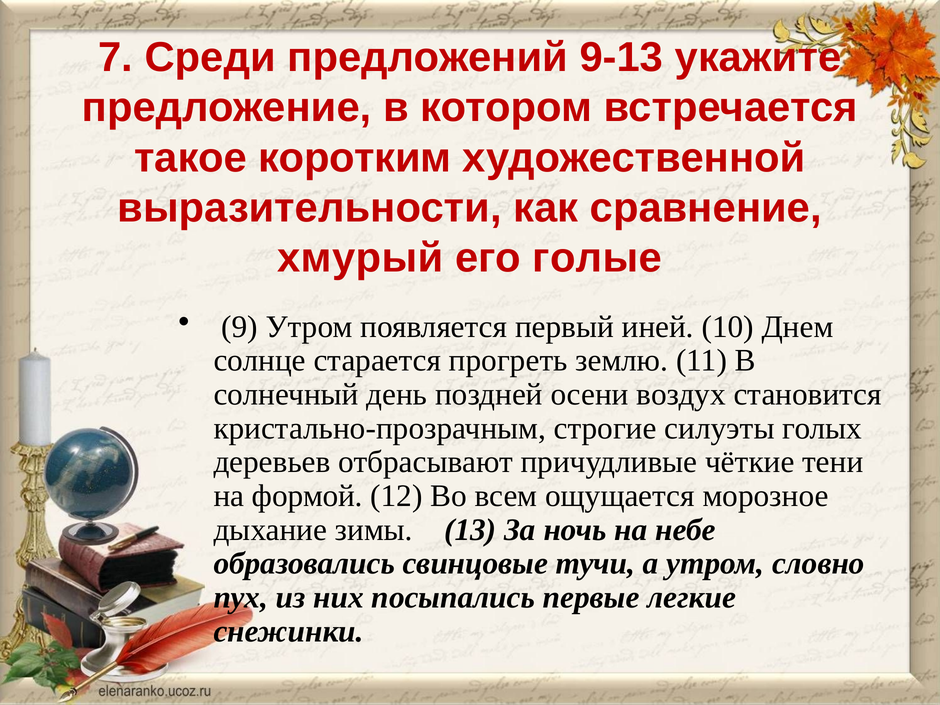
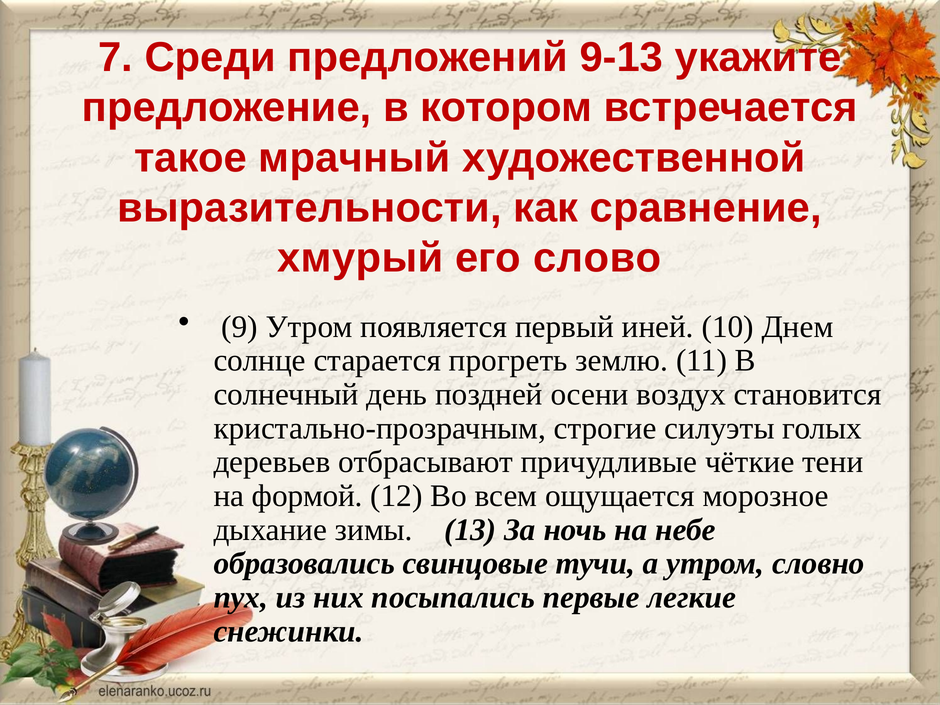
коротким: коротким -> мрачный
голые: голые -> слово
